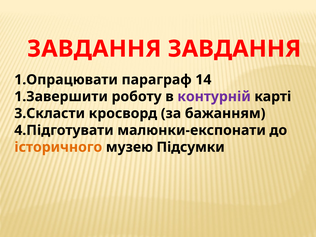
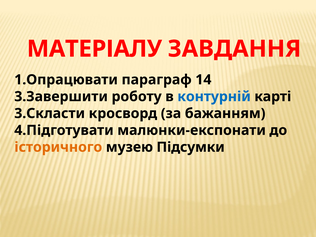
ЗАВДАННЯ at (94, 49): ЗАВДАННЯ -> МАТЕРІАЛУ
1.Завершити: 1.Завершити -> 3.Завершити
контурній colour: purple -> blue
